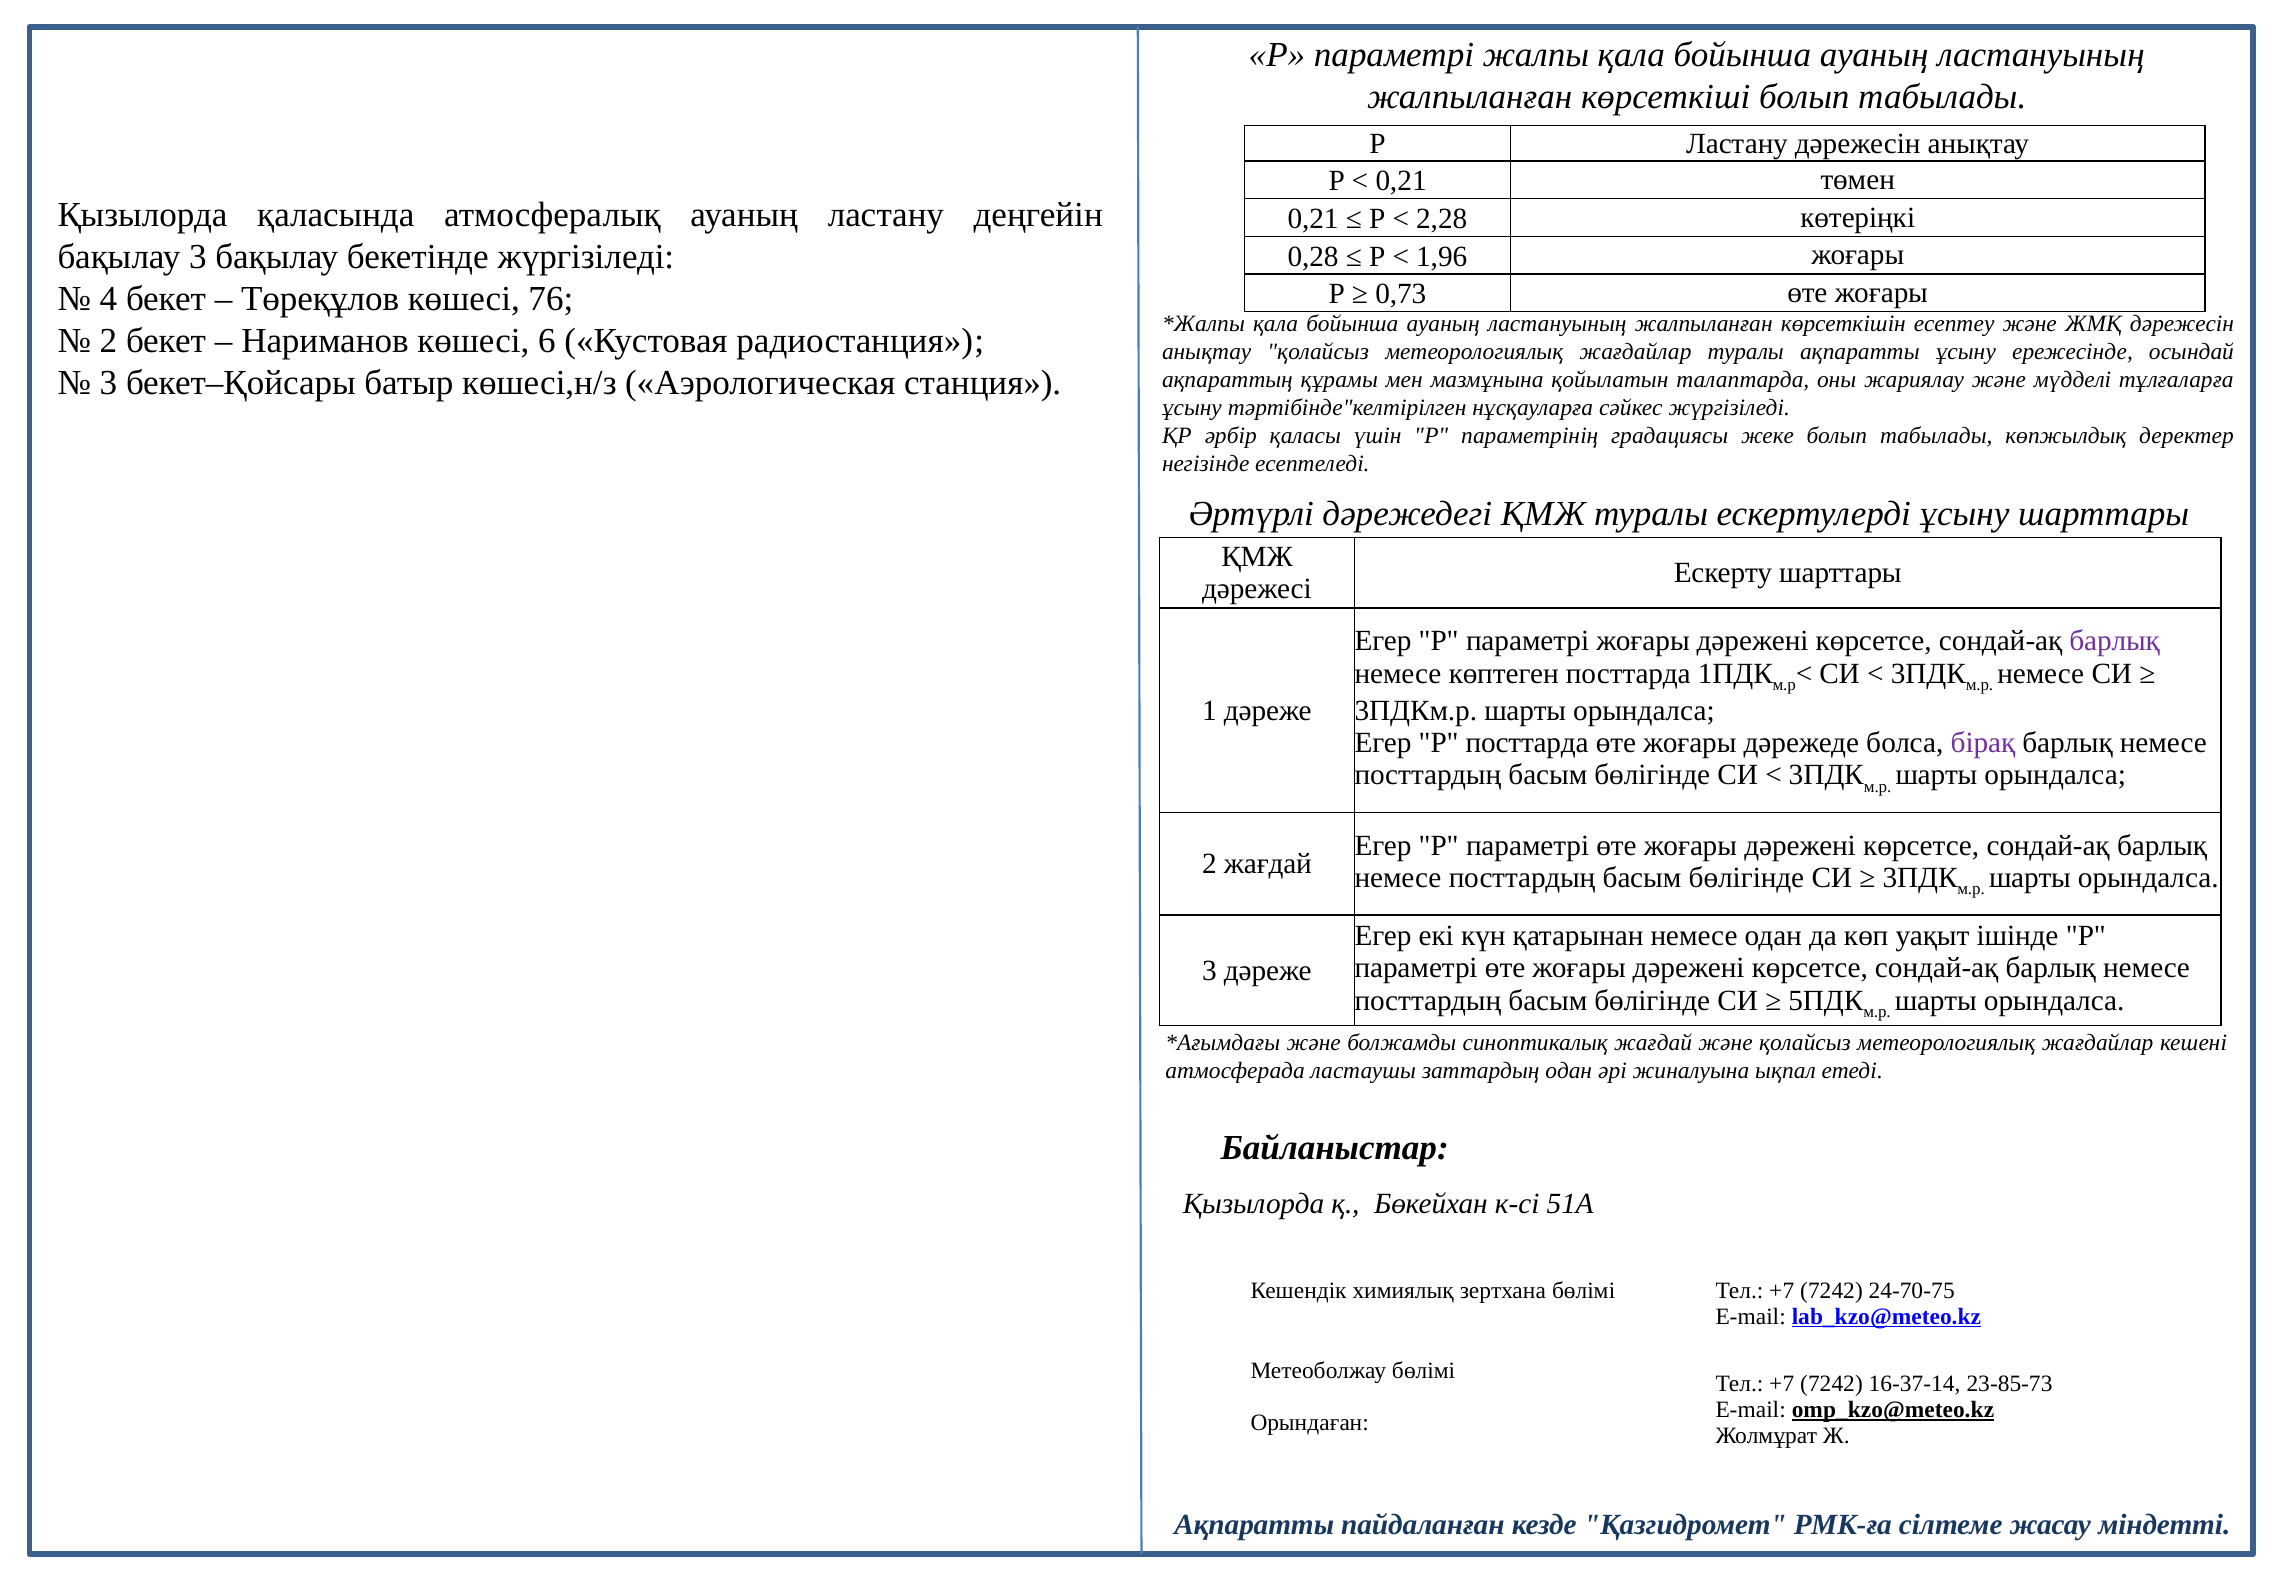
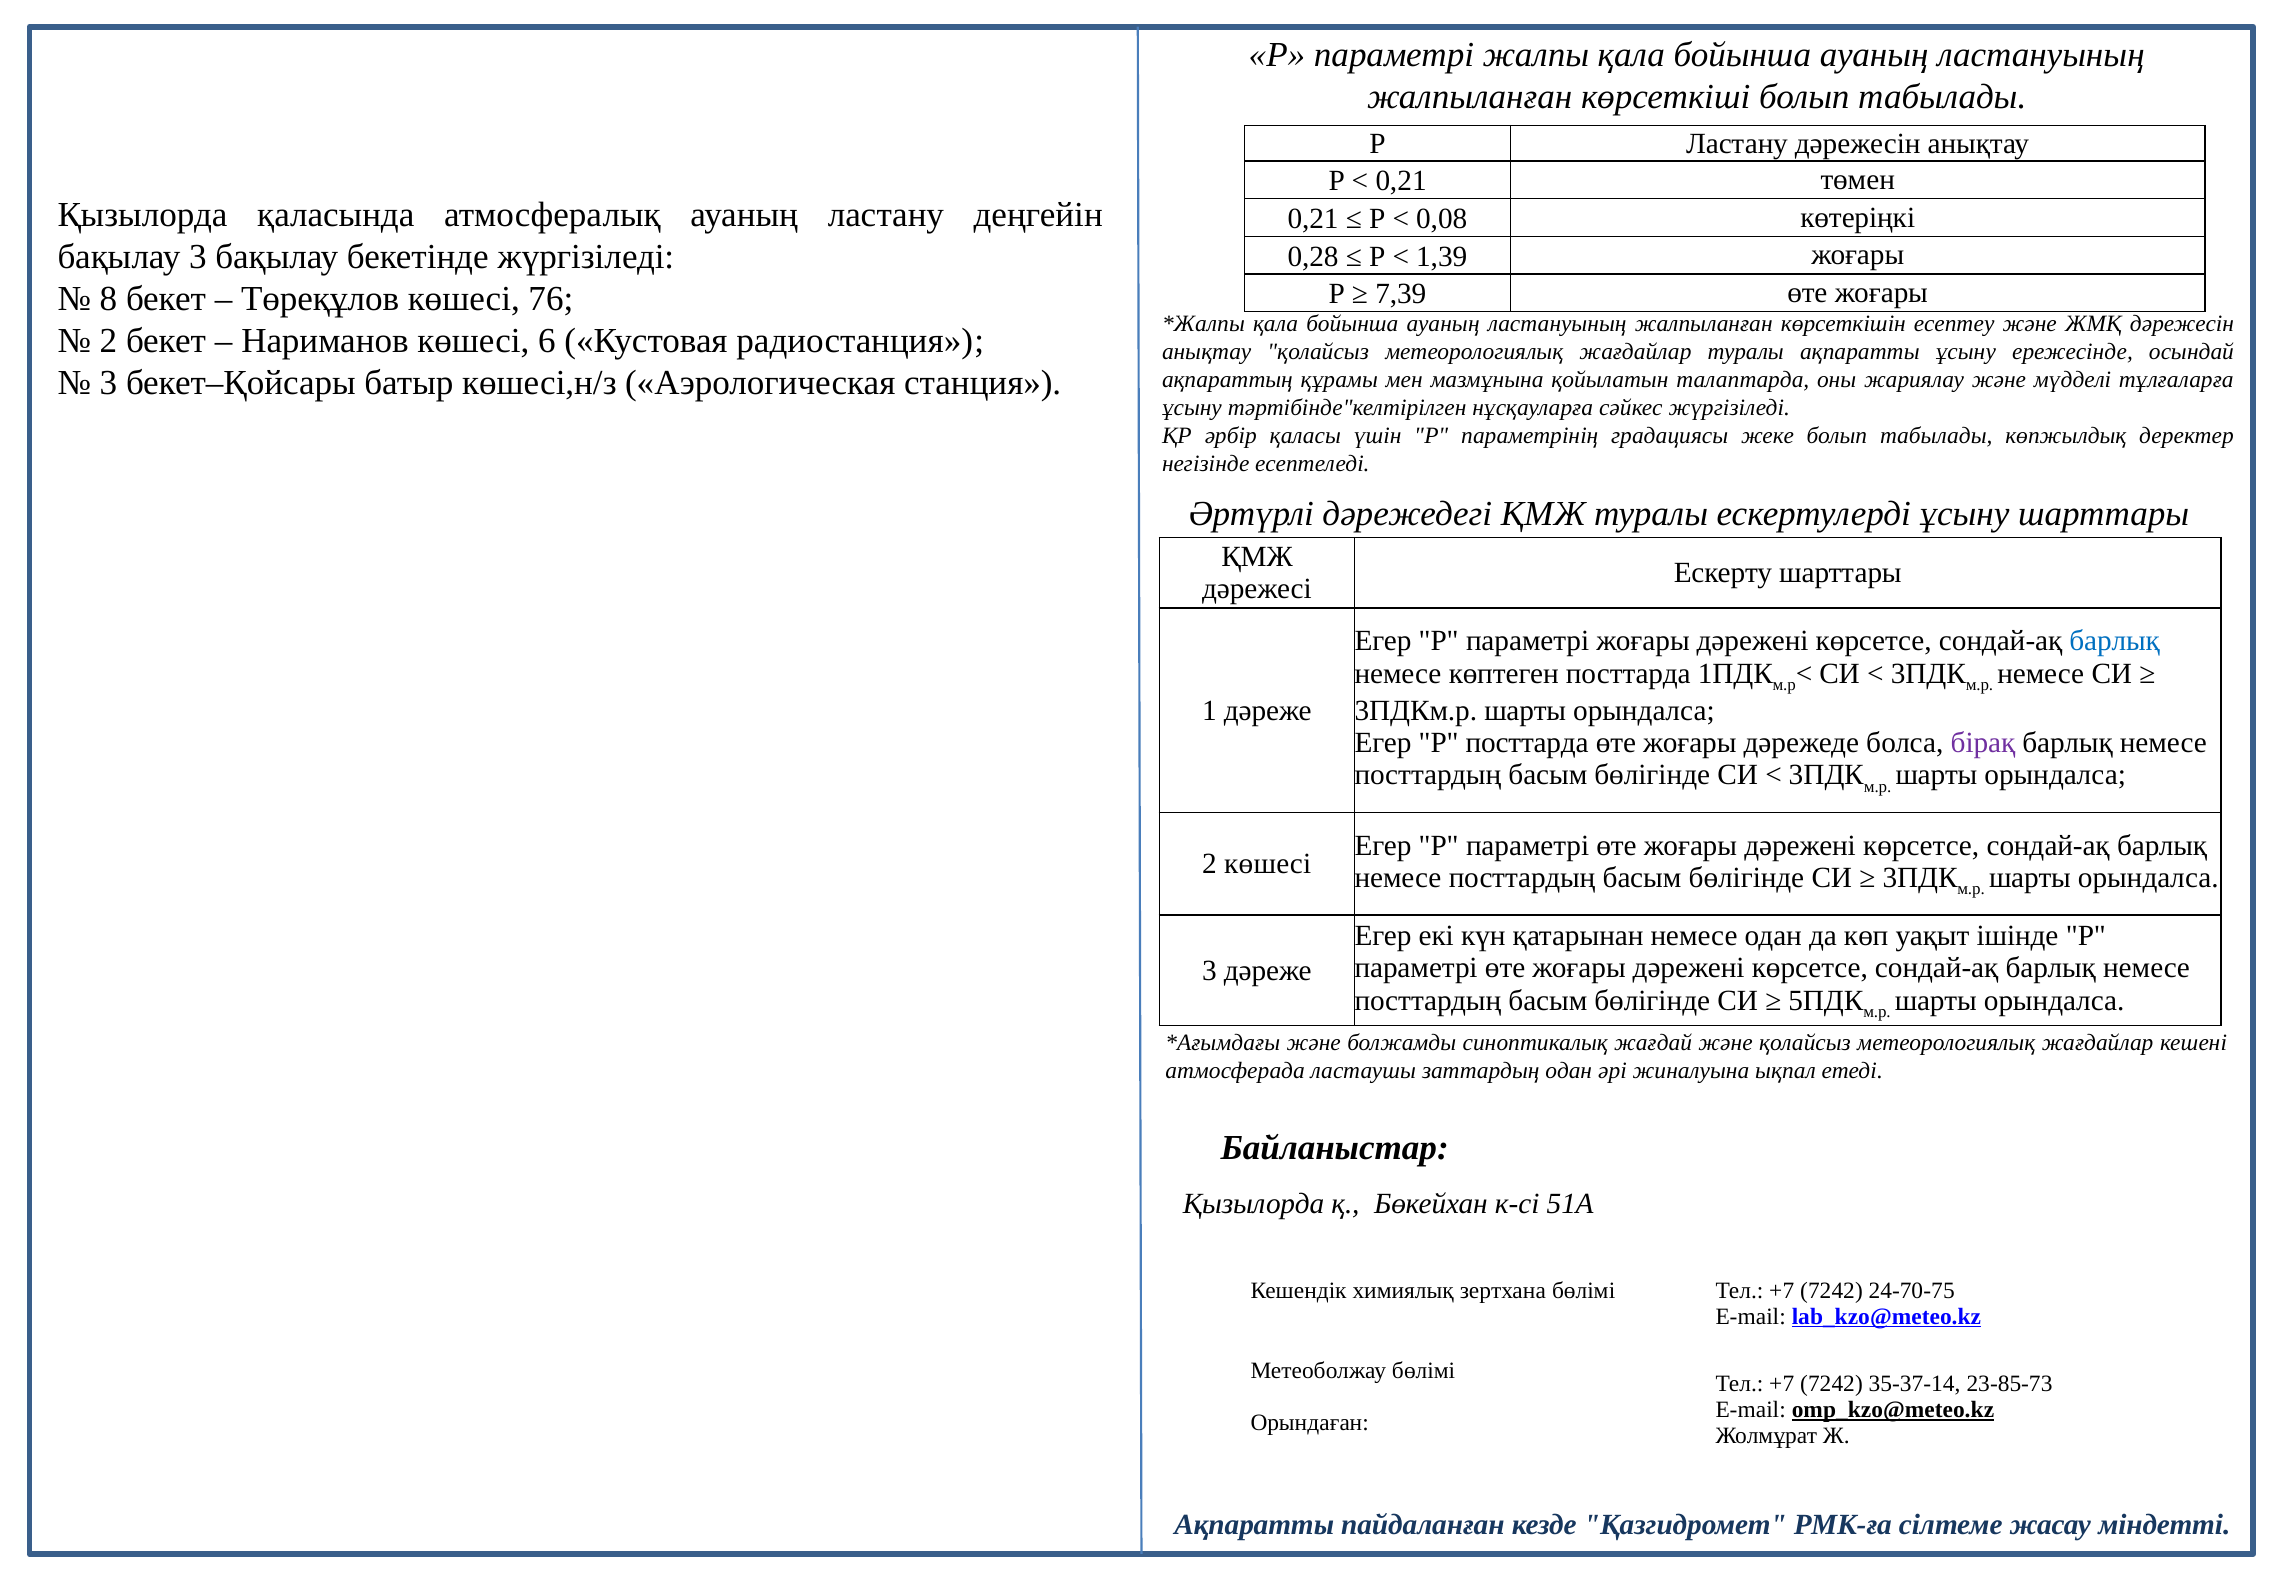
2,28: 2,28 -> 0,08
1,96: 1,96 -> 1,39
0,73: 0,73 -> 7,39
4: 4 -> 8
барлық at (2115, 641) colour: purple -> blue
2 жағдай: жағдай -> көшесі
16-37-14: 16-37-14 -> 35-37-14
